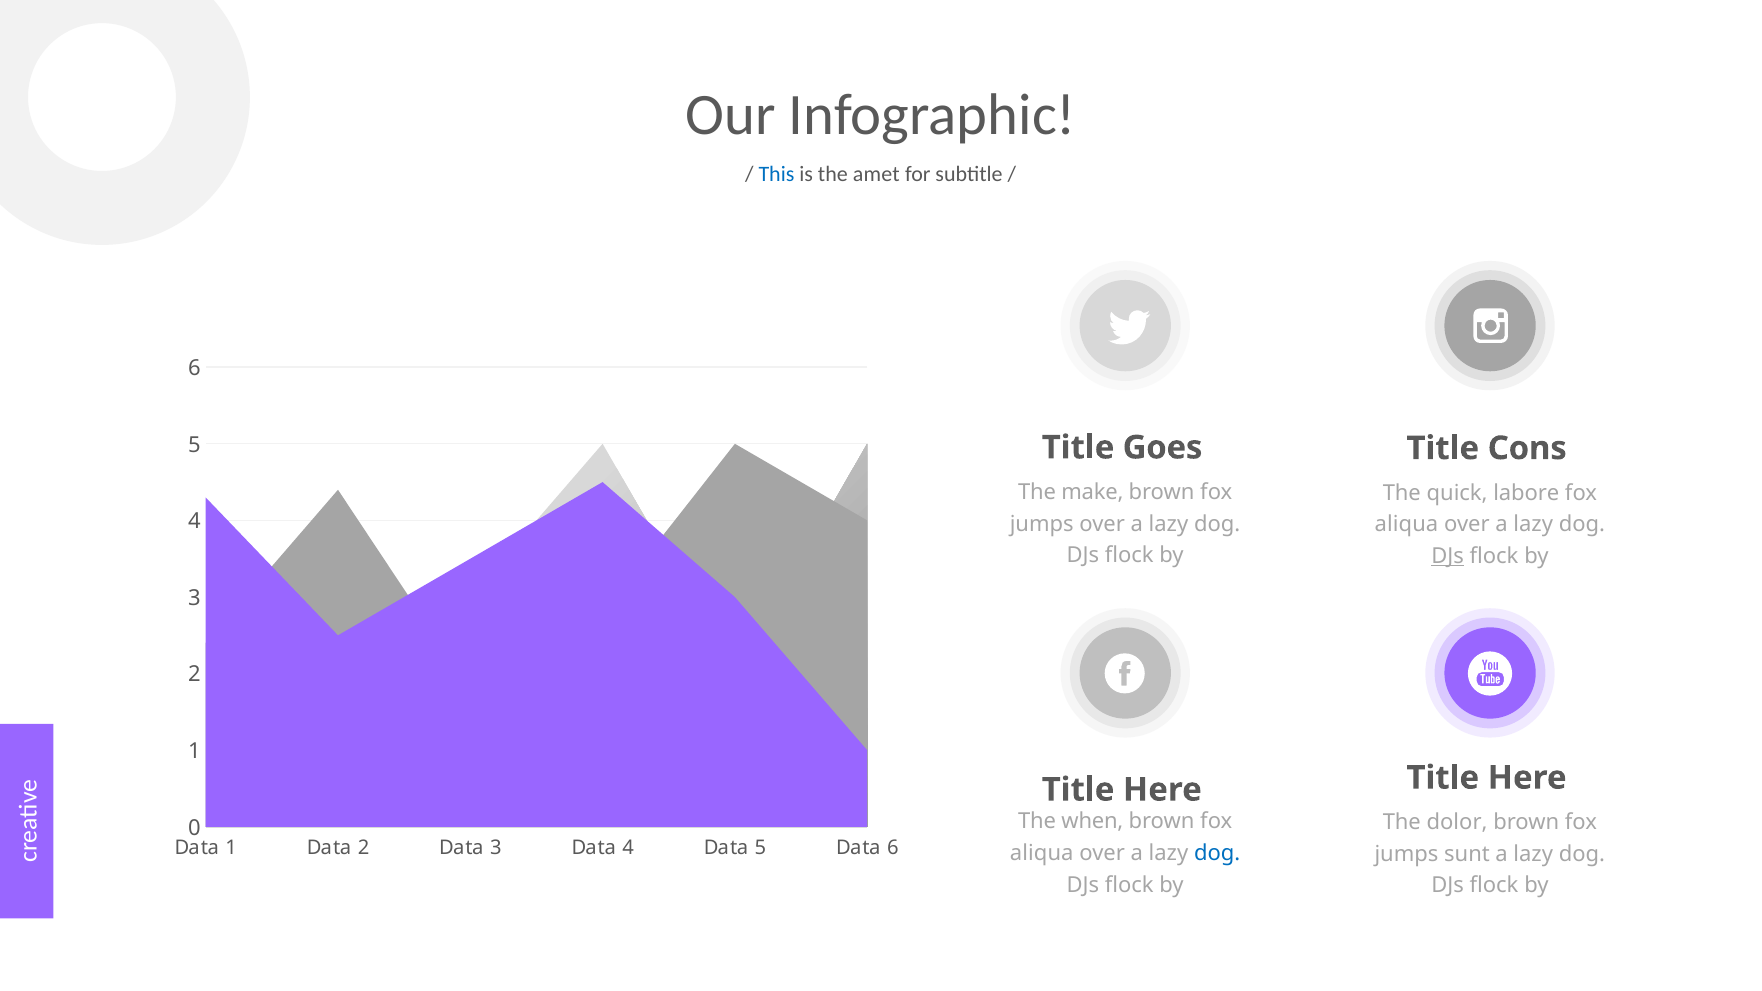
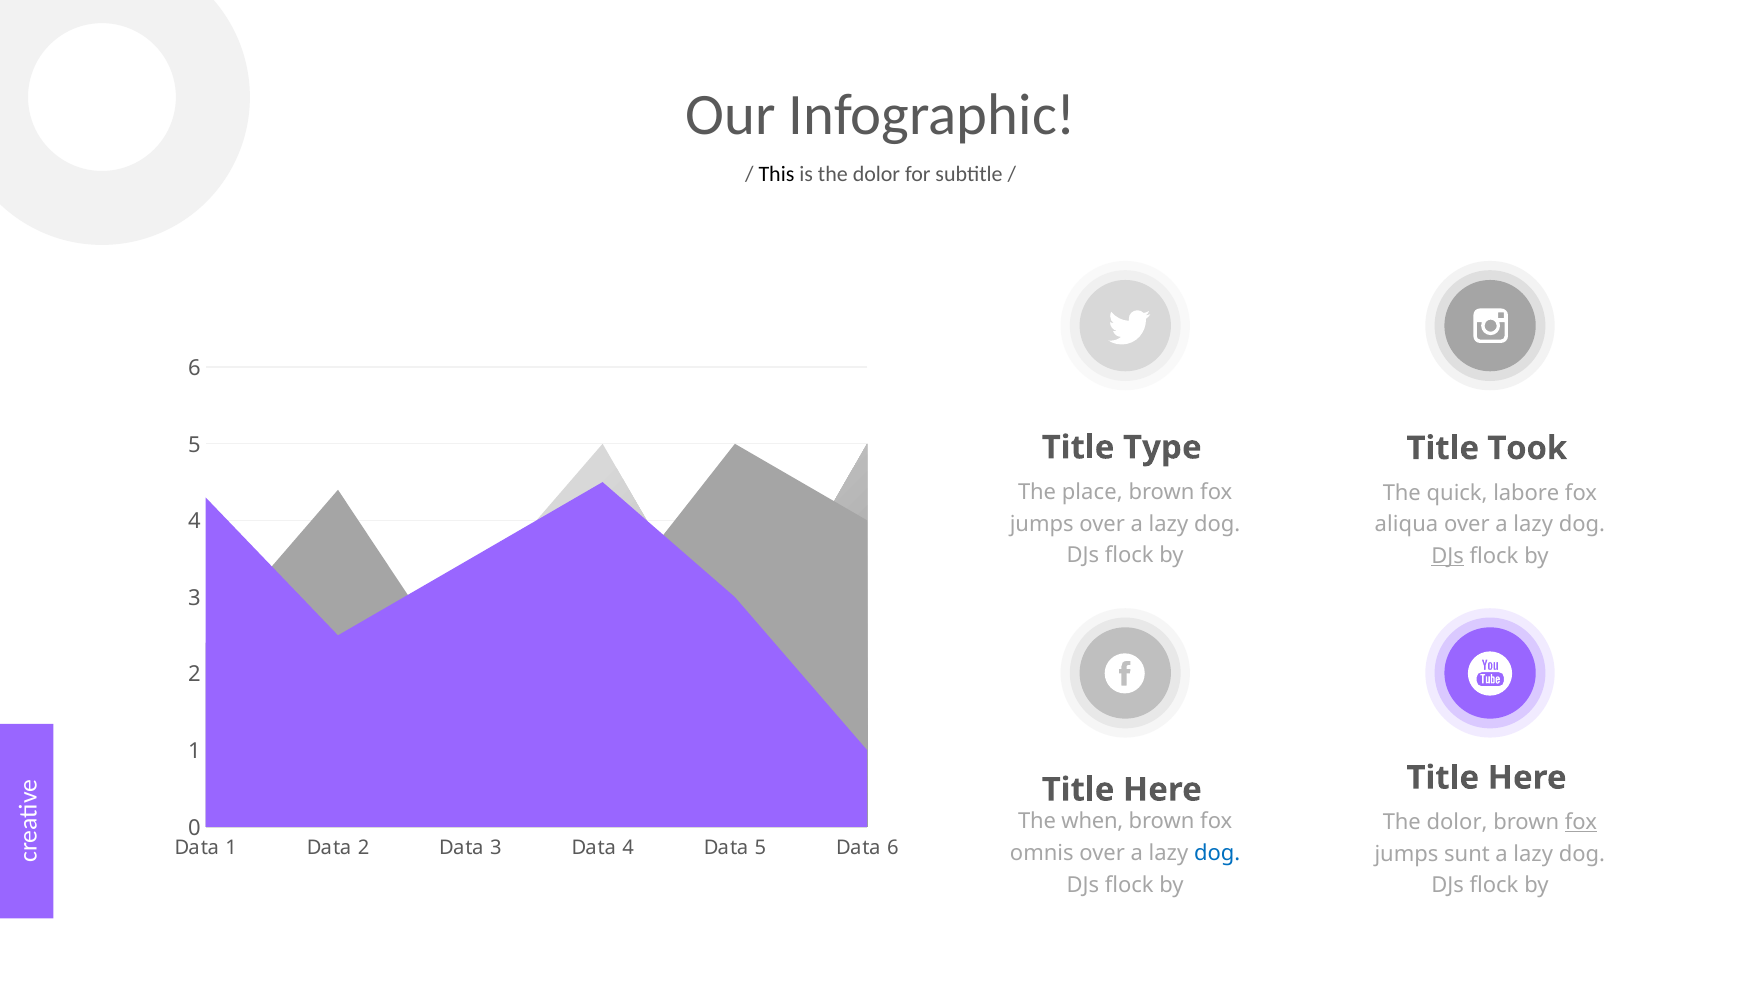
This colour: blue -> black
is the amet: amet -> dolor
Goes: Goes -> Type
Cons: Cons -> Took
make: make -> place
fox at (1581, 822) underline: none -> present
aliqua at (1042, 853): aliqua -> omnis
